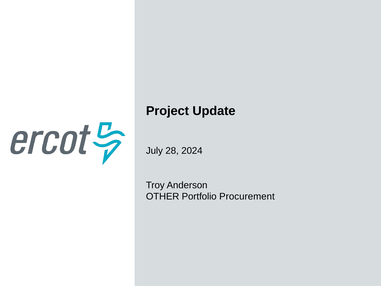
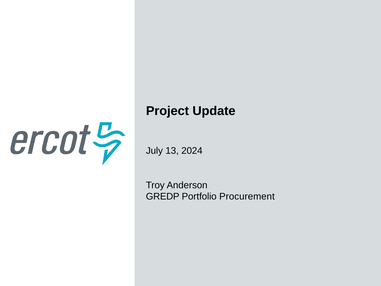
28: 28 -> 13
OTHER: OTHER -> GREDP
